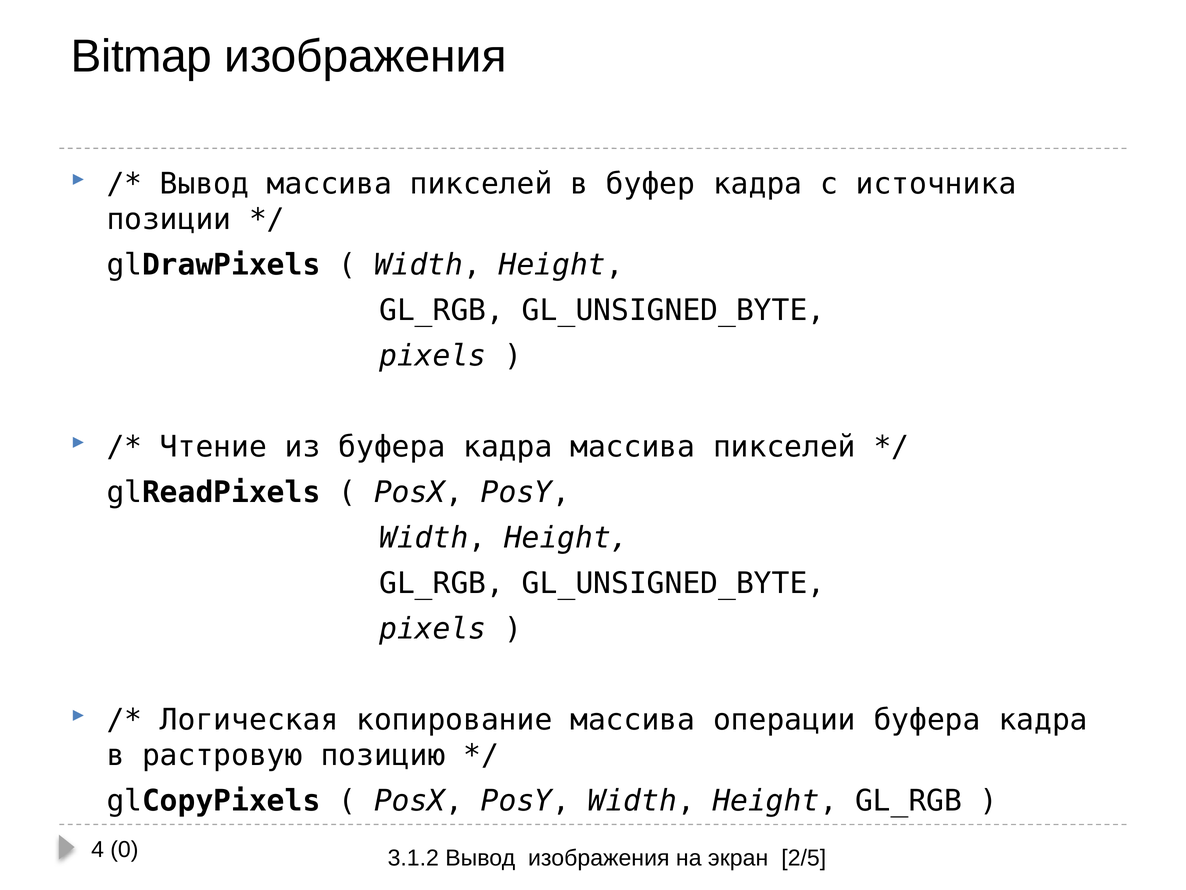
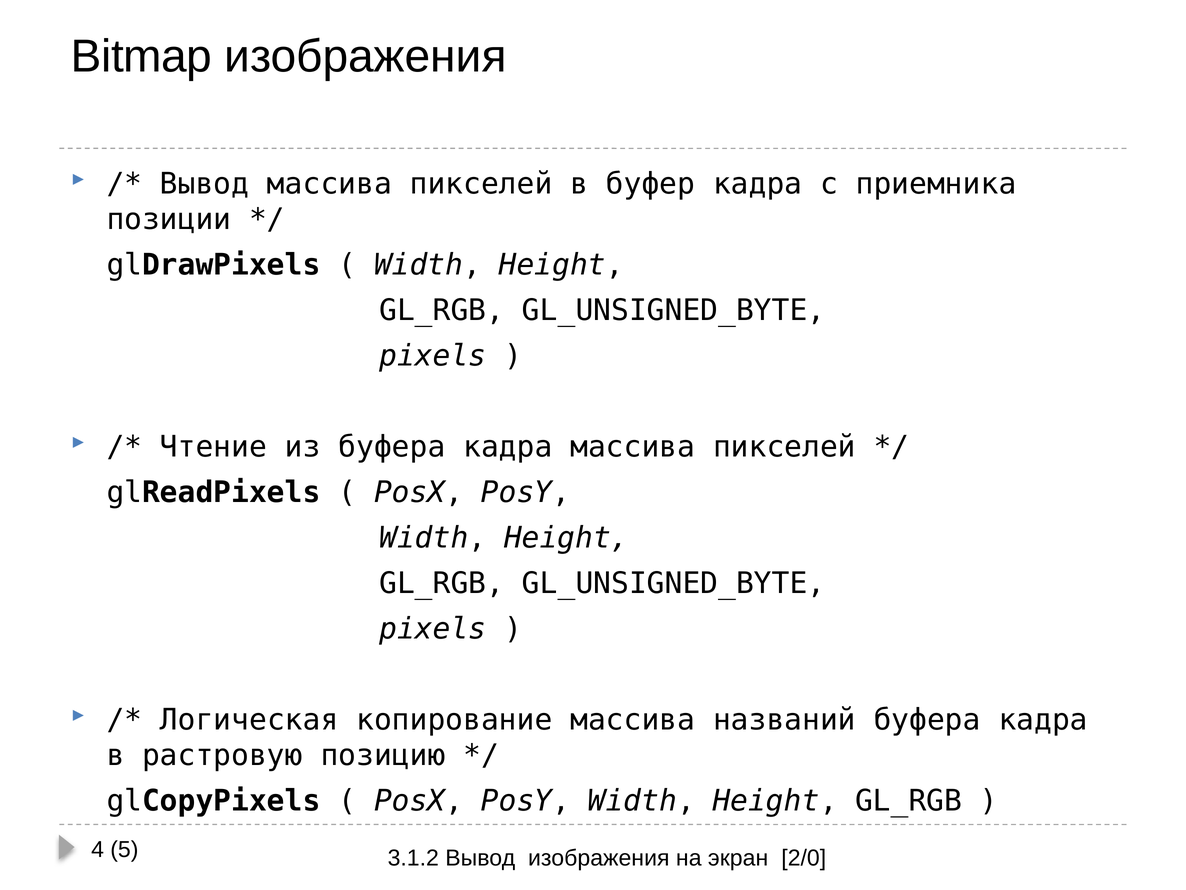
источника: источника -> приемника
операции: операции -> названий
0: 0 -> 5
2/5: 2/5 -> 2/0
